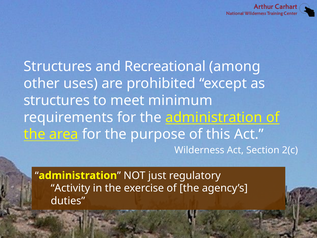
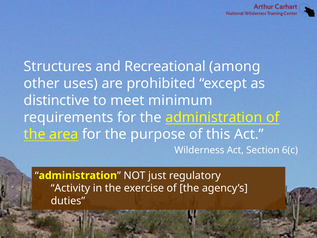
structures at (57, 100): structures -> distinctive
2(c: 2(c -> 6(c
